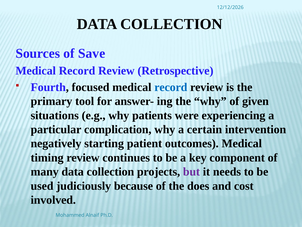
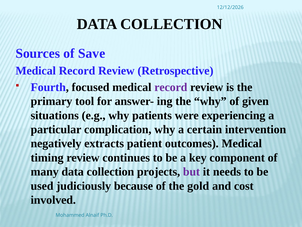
record at (171, 87) colour: blue -> purple
starting: starting -> extracts
does: does -> gold
